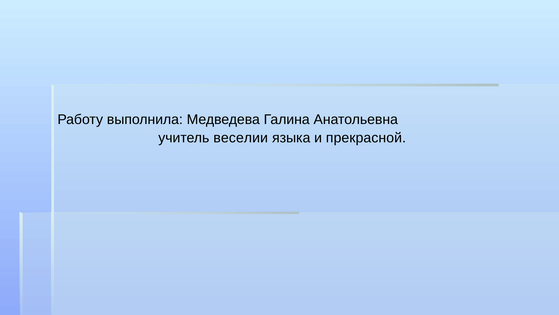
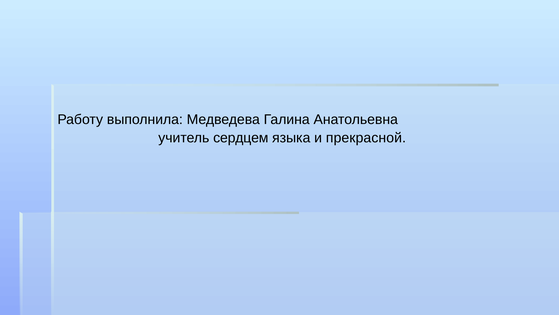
веселии: веселии -> сердцем
